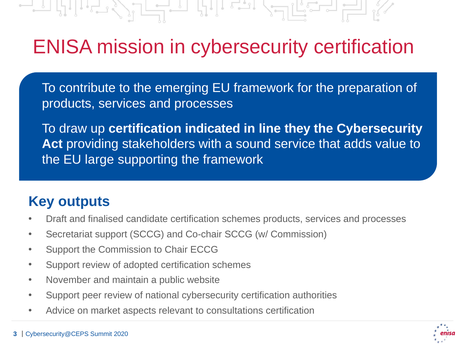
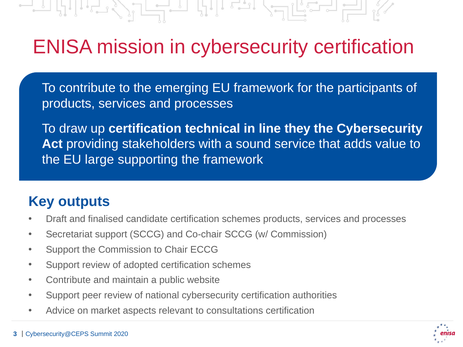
preparation: preparation -> participants
indicated: indicated -> technical
November at (68, 280): November -> Contribute
